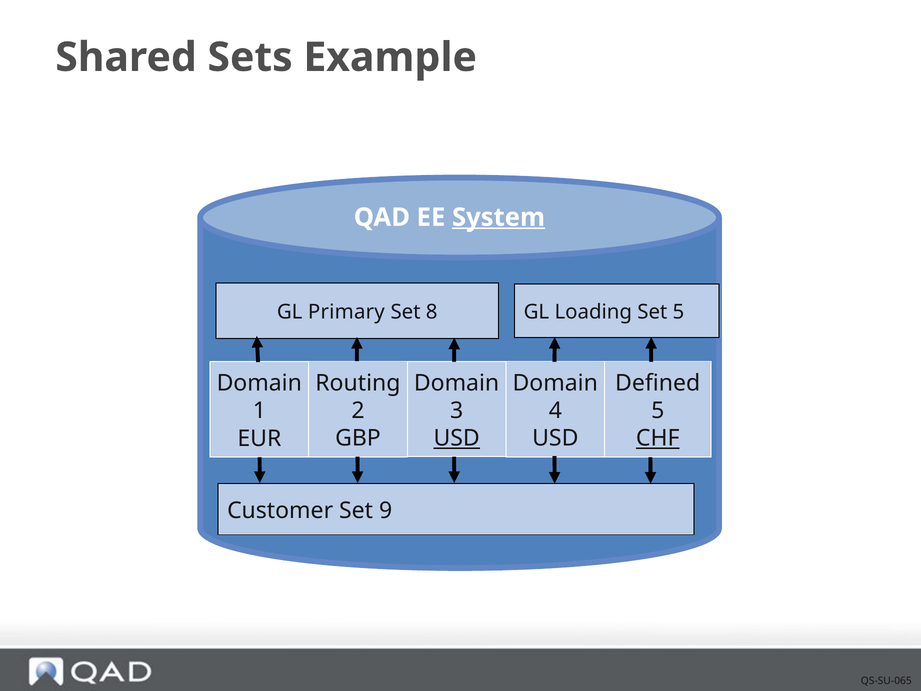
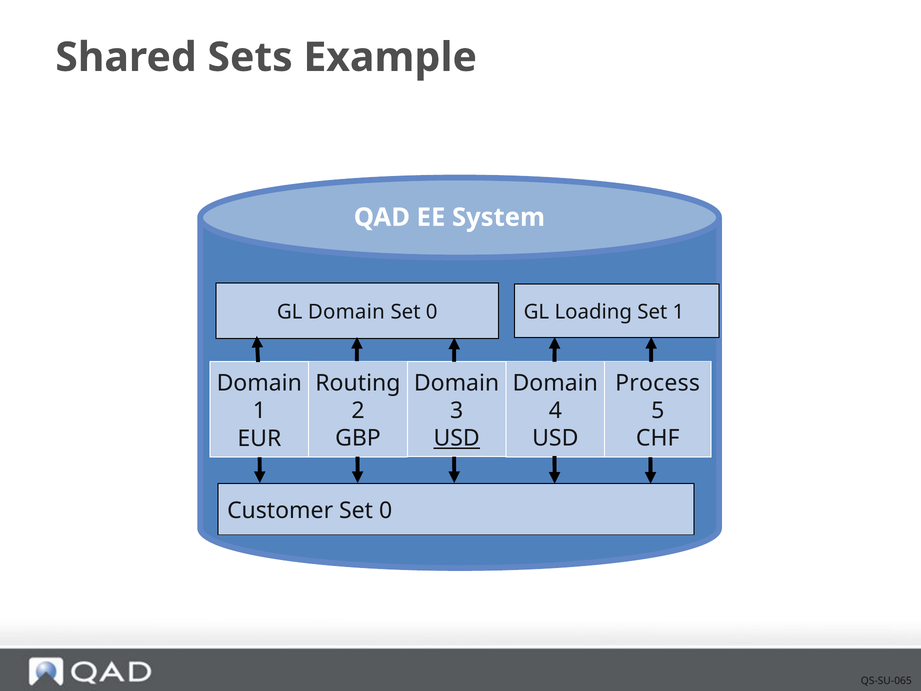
System underline: present -> none
GL Primary: Primary -> Domain
8 at (432, 312): 8 -> 0
Set 5: 5 -> 1
Defined: Defined -> Process
CHF underline: present -> none
Customer Set 9: 9 -> 0
